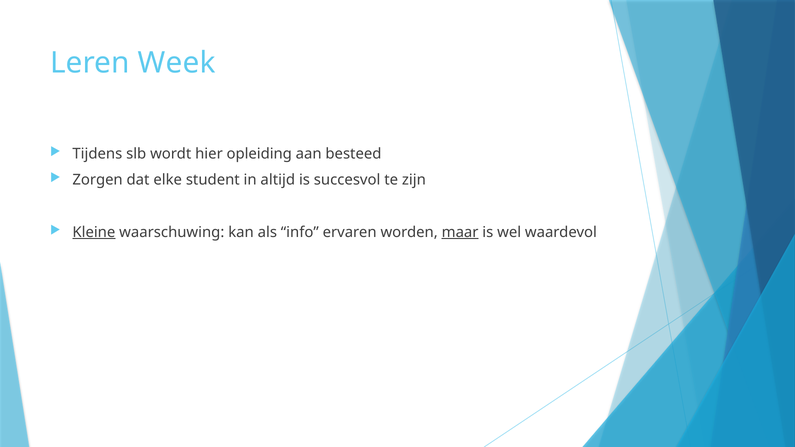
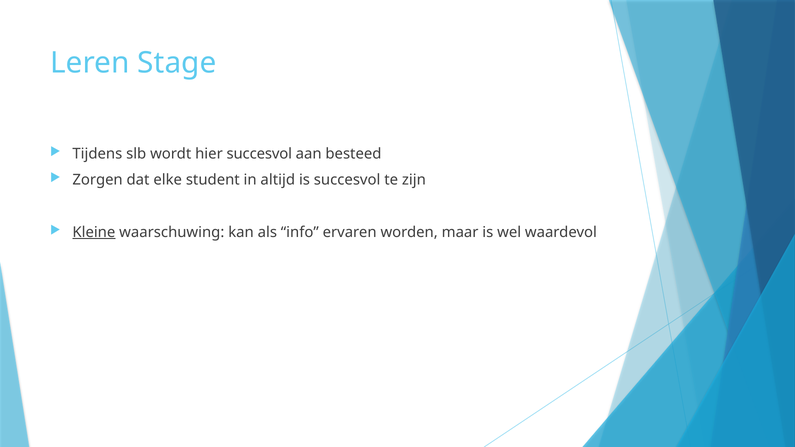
Week: Week -> Stage
hier opleiding: opleiding -> succesvol
maar underline: present -> none
